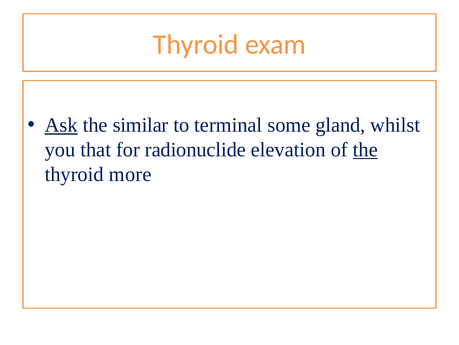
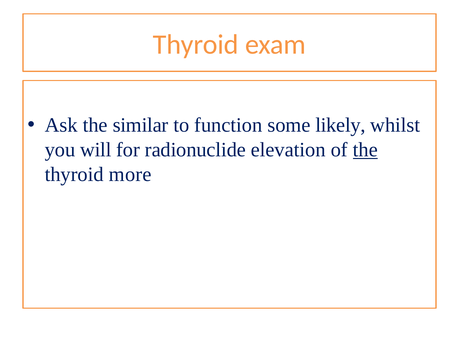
Ask underline: present -> none
terminal: terminal -> function
gland: gland -> likely
that: that -> will
